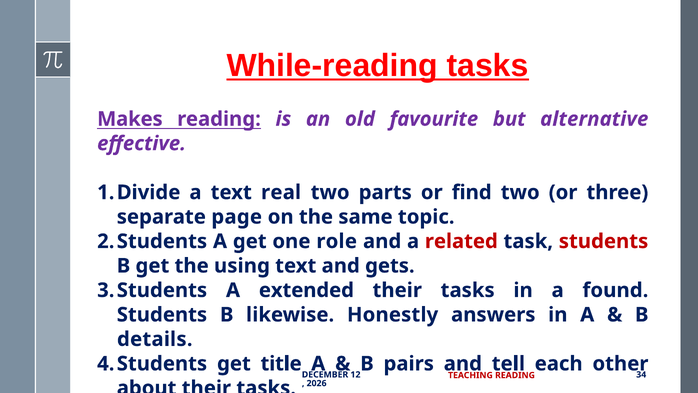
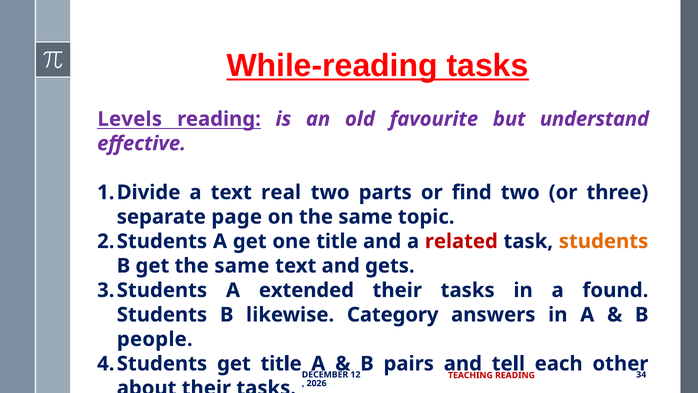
Makes: Makes -> Levels
alternative: alternative -> understand
one role: role -> title
students at (604, 241) colour: red -> orange
get the using: using -> same
Honestly: Honestly -> Category
details: details -> people
